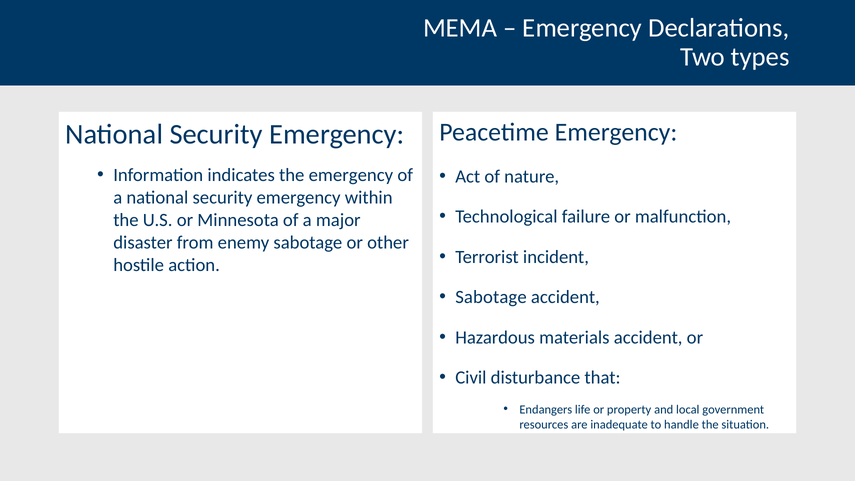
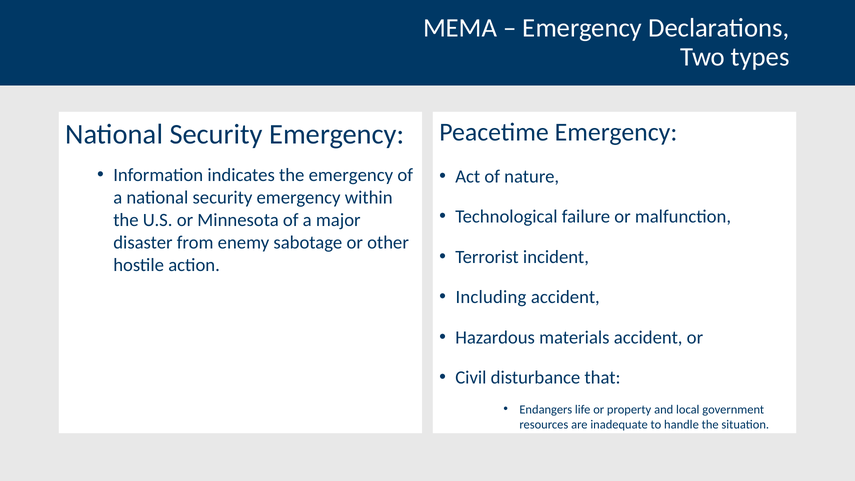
Sabotage at (491, 297): Sabotage -> Including
